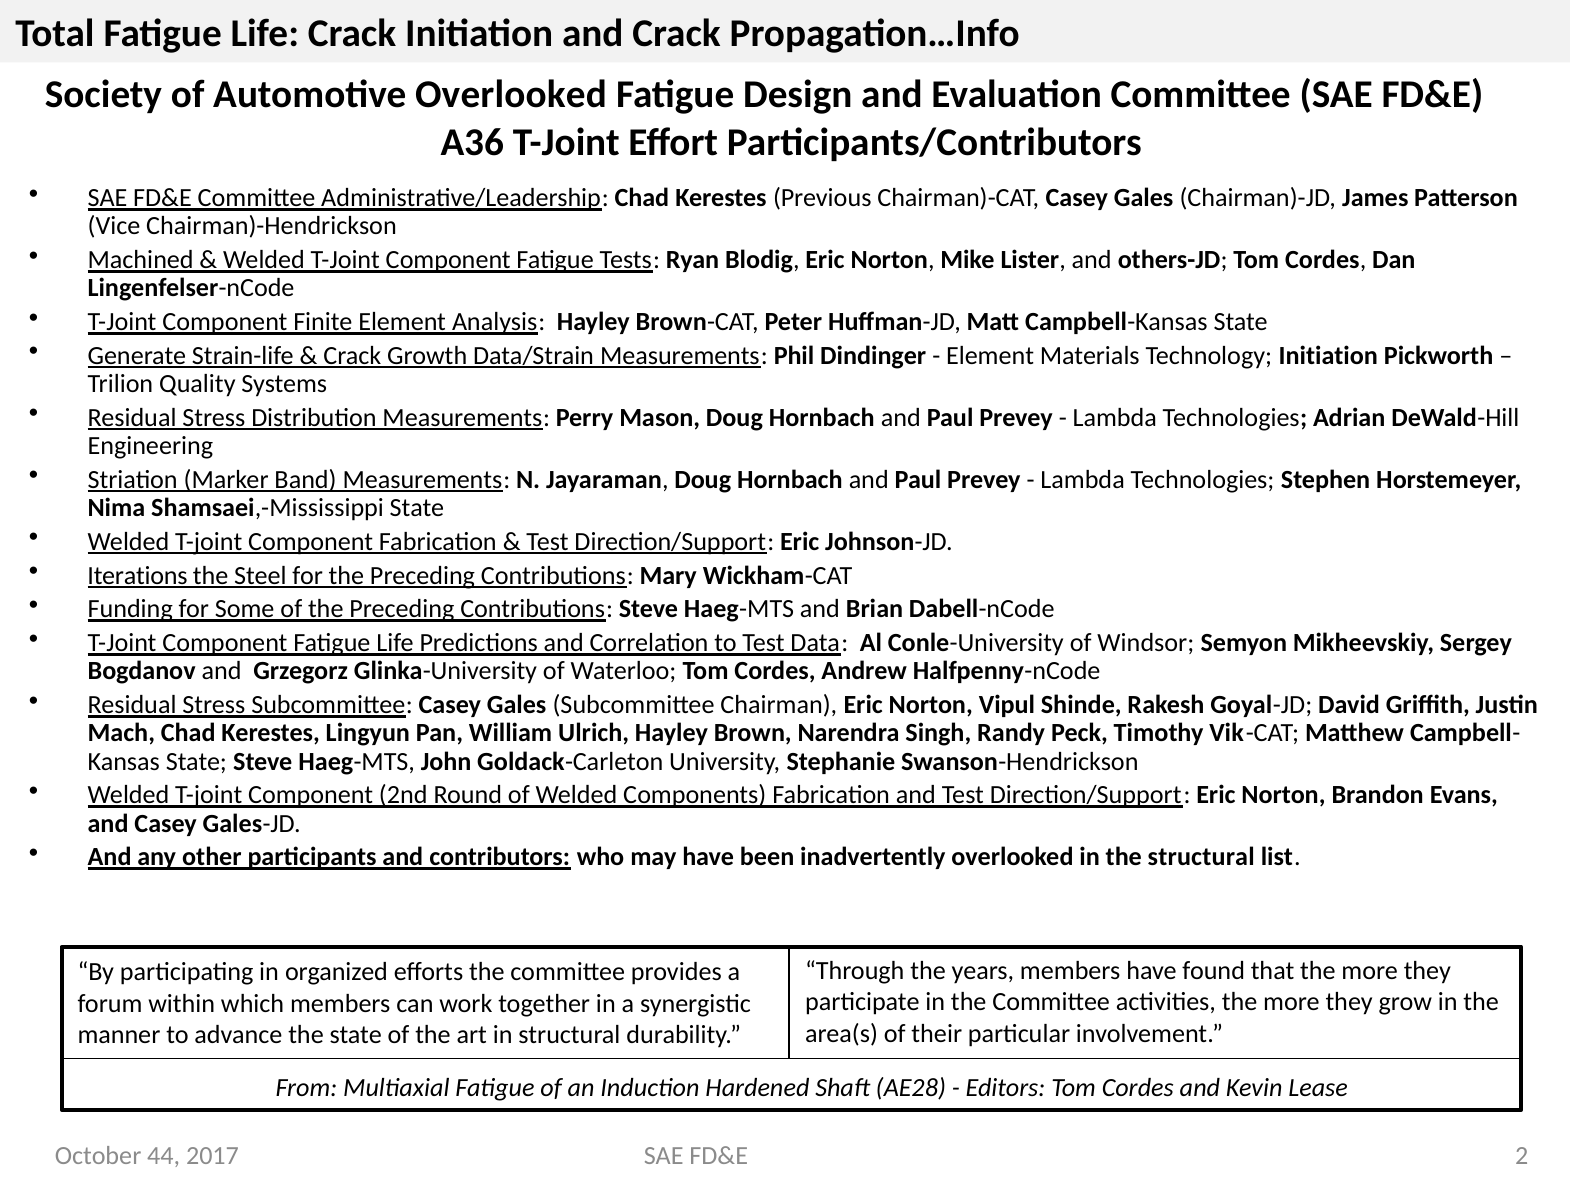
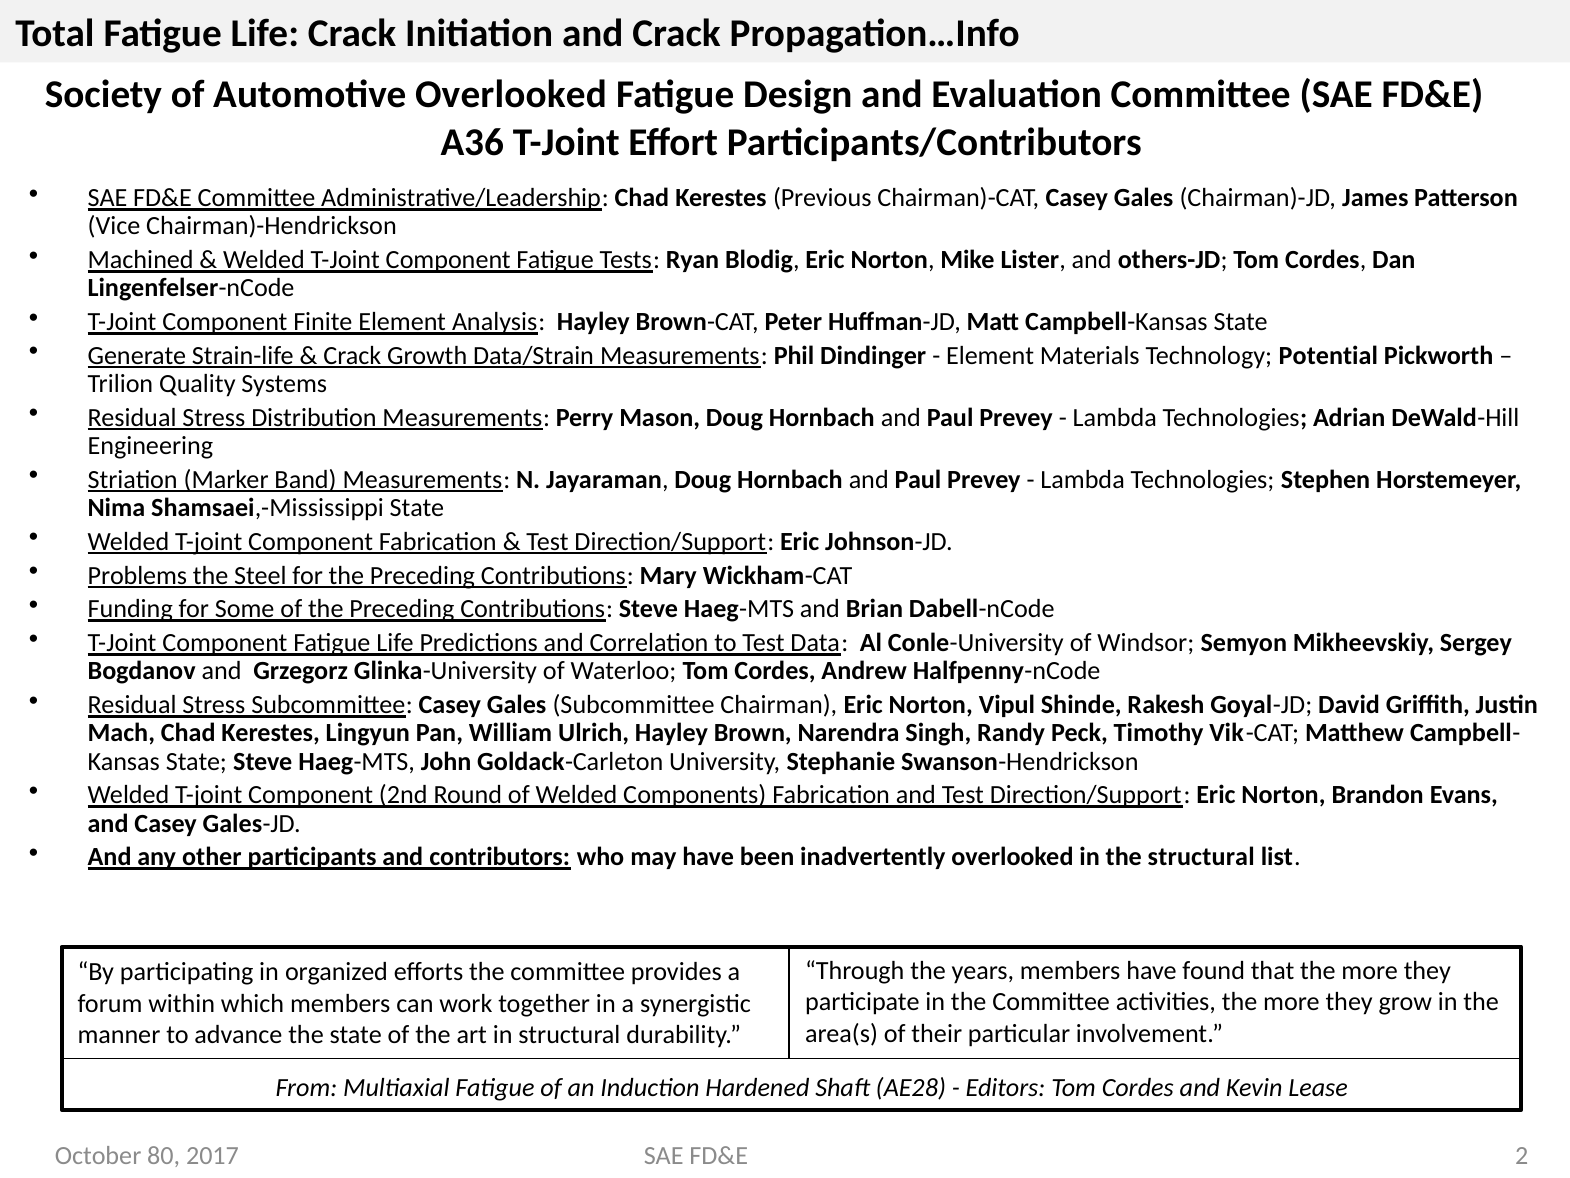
Technology Initiation: Initiation -> Potential
Iterations: Iterations -> Problems
44: 44 -> 80
